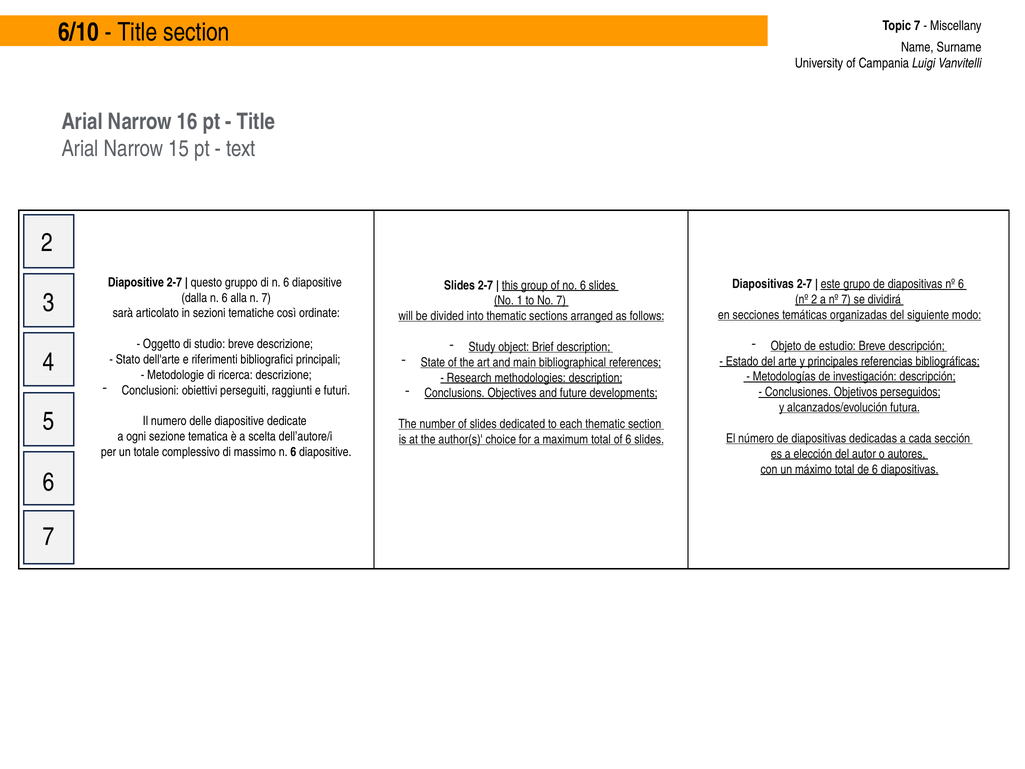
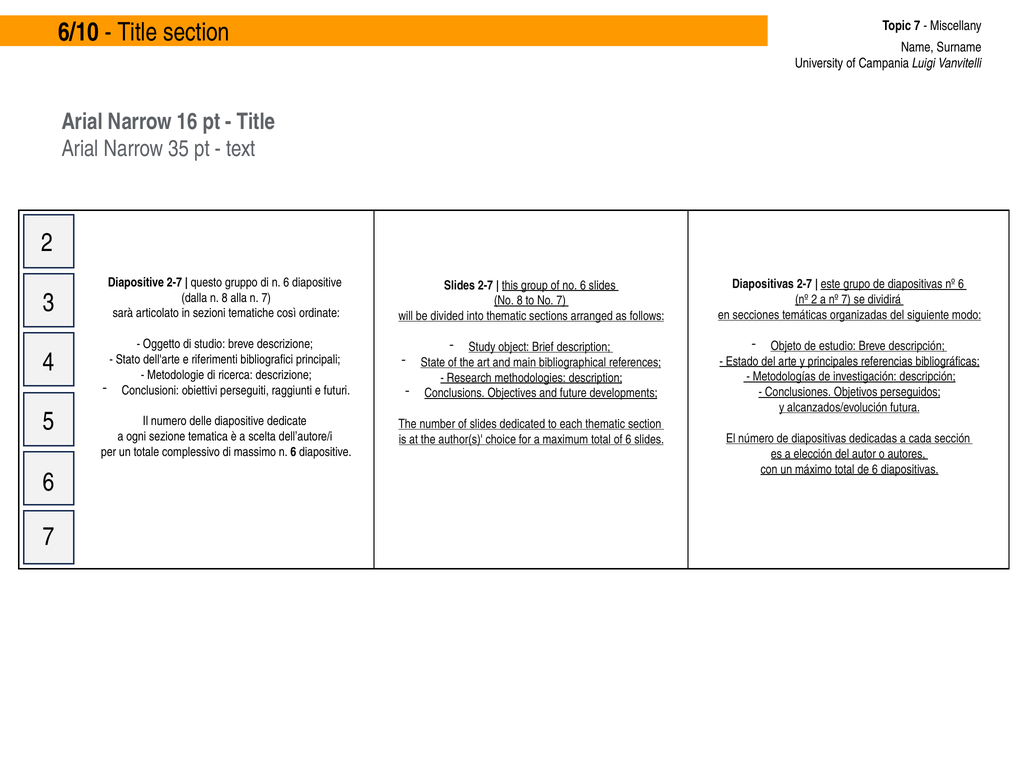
15: 15 -> 35
dalla n 6: 6 -> 8
No 1: 1 -> 8
